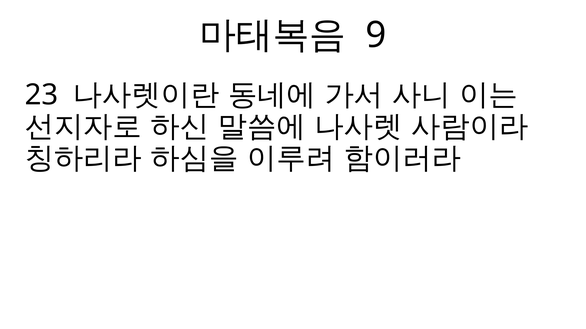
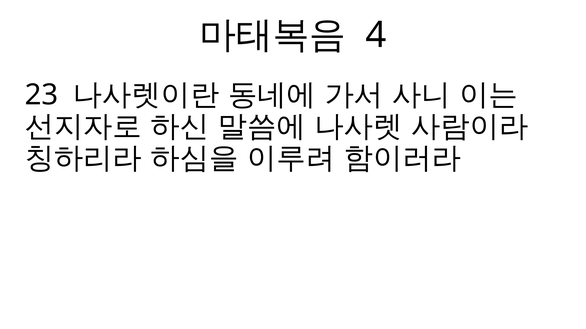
9: 9 -> 4
